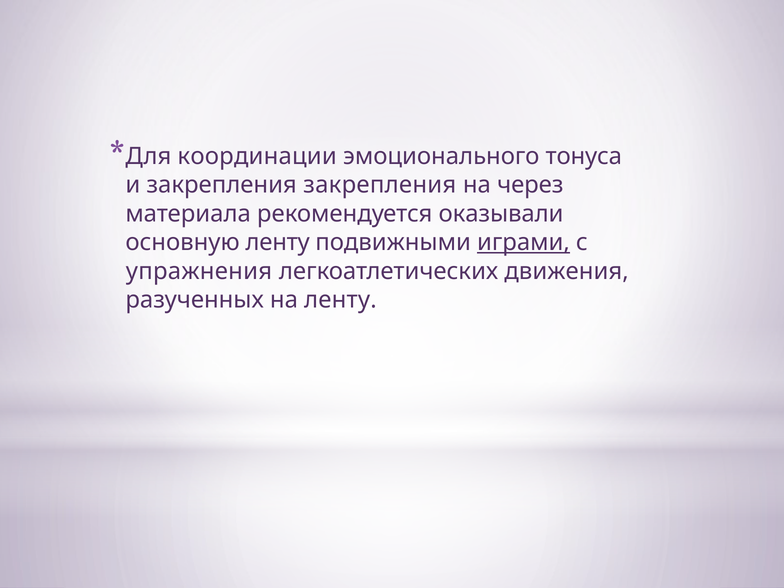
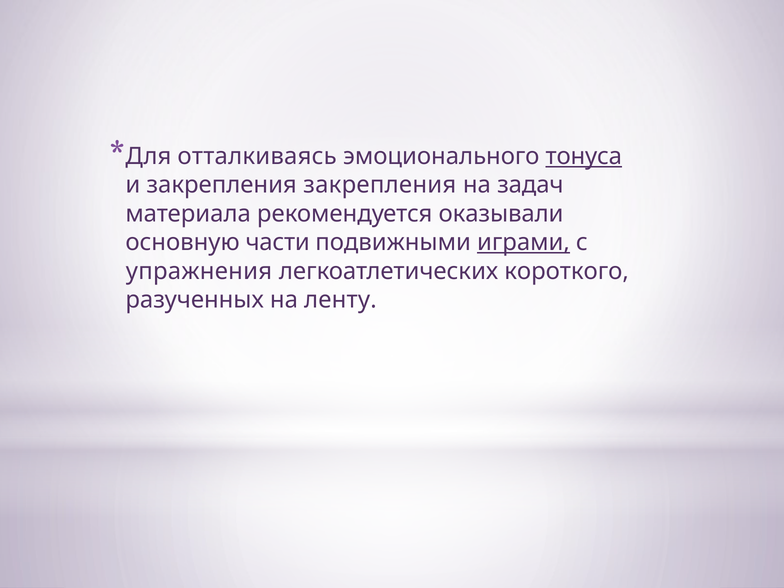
координации: координации -> отталкиваясь
тонуса underline: none -> present
через: через -> задач
основную ленту: ленту -> части
движения: движения -> короткого
